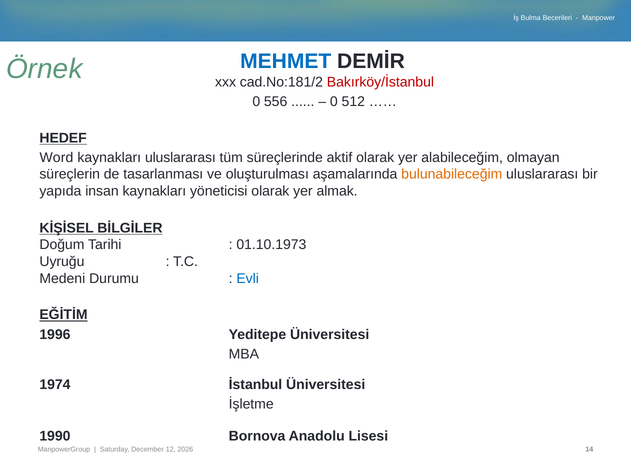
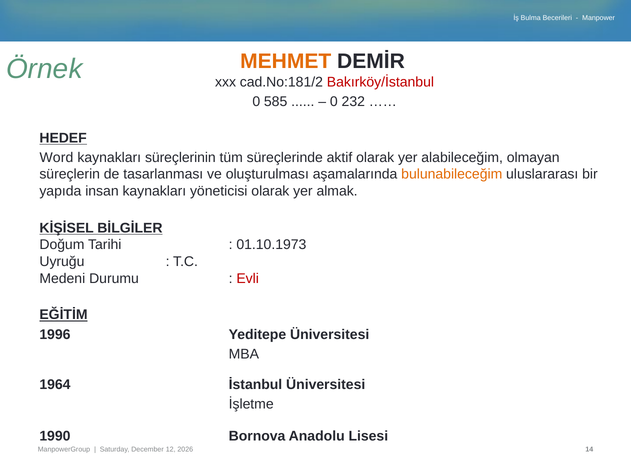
MEHMET colour: blue -> orange
556: 556 -> 585
512: 512 -> 232
kaynakları uluslararası: uluslararası -> süreçlerinin
Evli colour: blue -> red
1974: 1974 -> 1964
